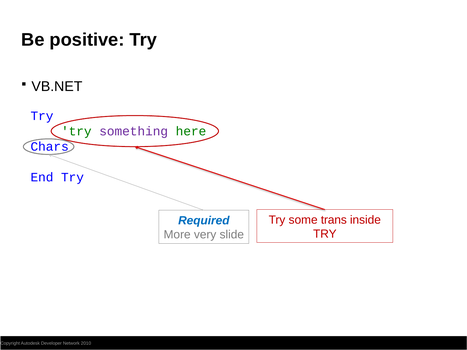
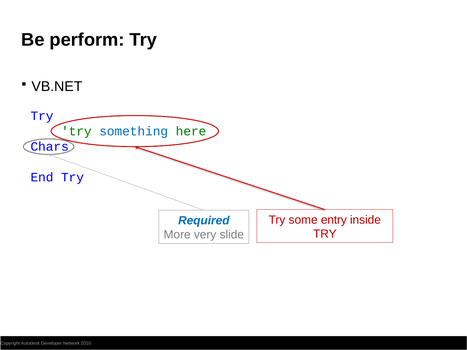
positive: positive -> perform
something colour: purple -> blue
trans: trans -> entry
